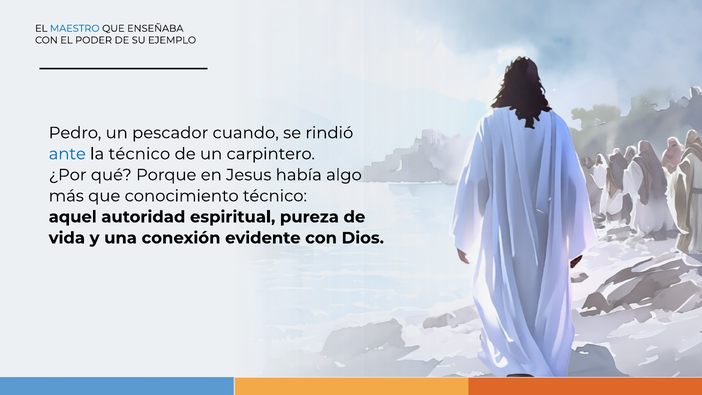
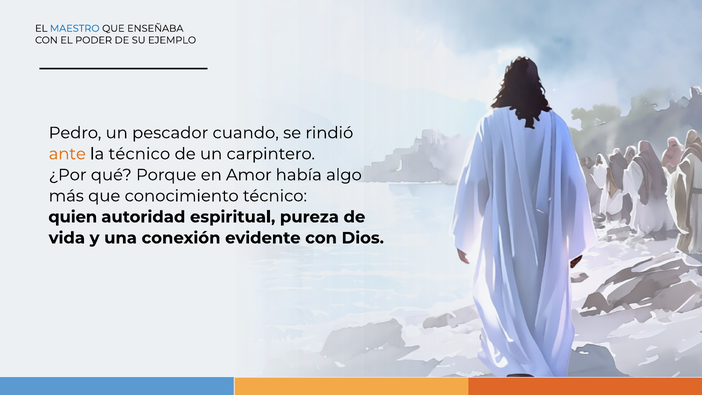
ante colour: blue -> orange
Jesus: Jesus -> Amor
aquel: aquel -> quien
